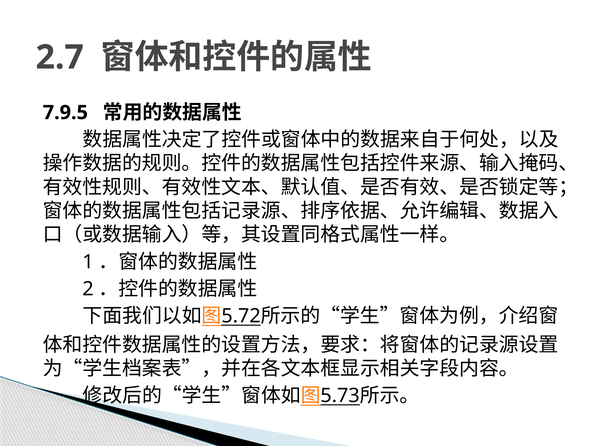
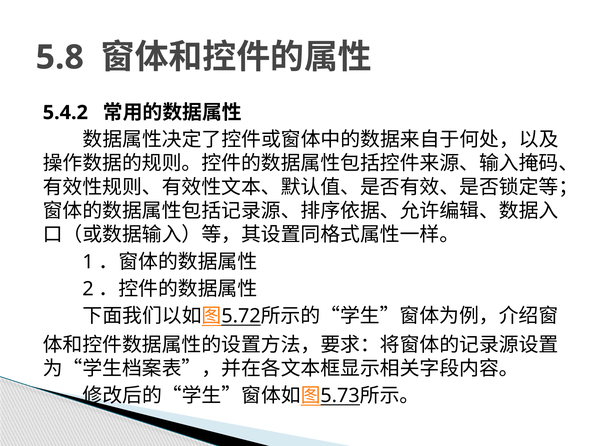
2.7: 2.7 -> 5.8
7.9.5: 7.9.5 -> 5.4.2
